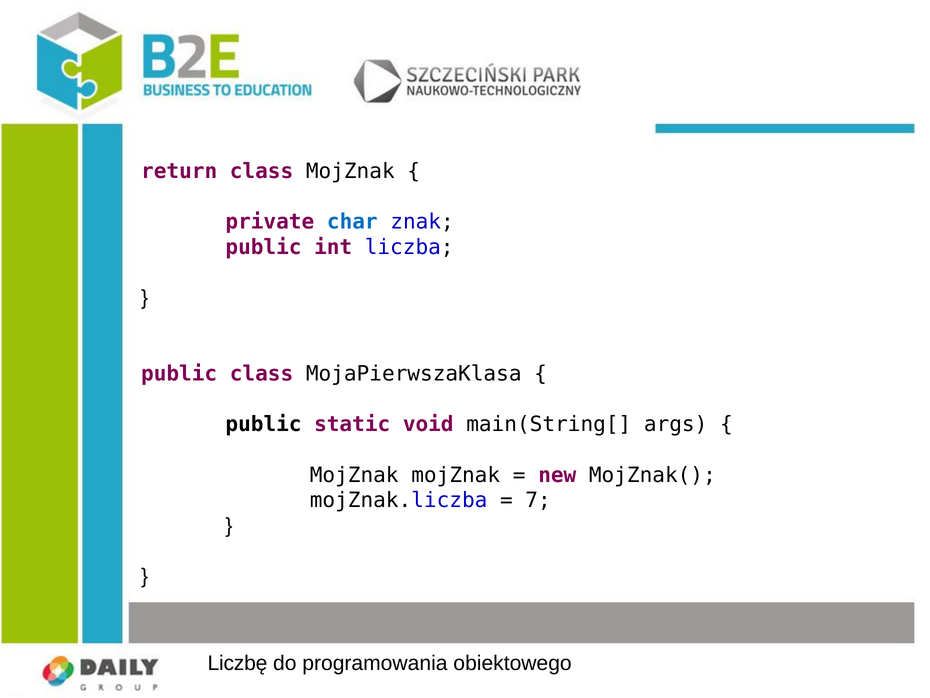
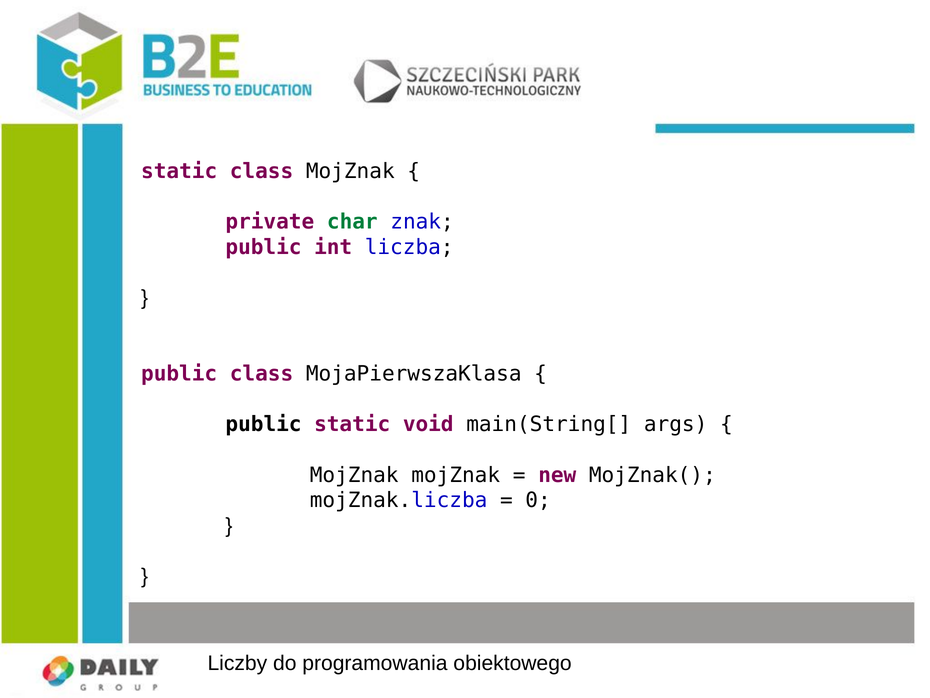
return at (179, 171): return -> static
char colour: blue -> green
7: 7 -> 0
Liczbę: Liczbę -> Liczby
